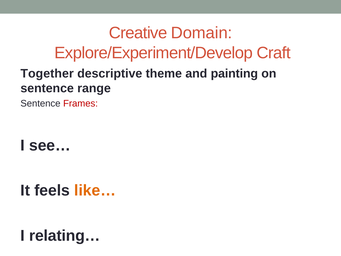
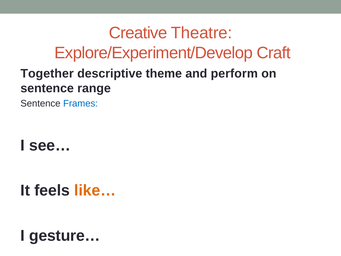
Domain: Domain -> Theatre
painting: painting -> perform
Frames colour: red -> blue
relating…: relating… -> gesture…
